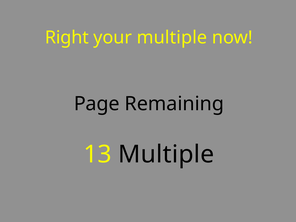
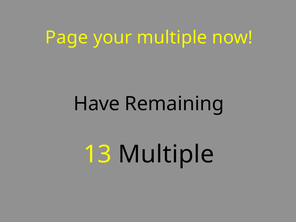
Right: Right -> Page
Page: Page -> Have
